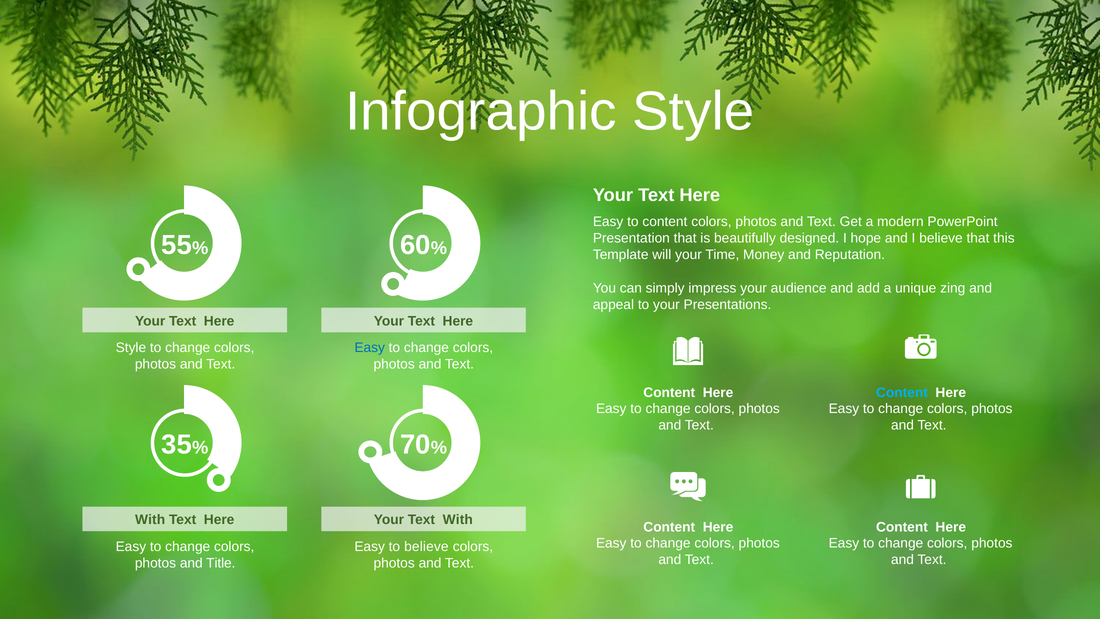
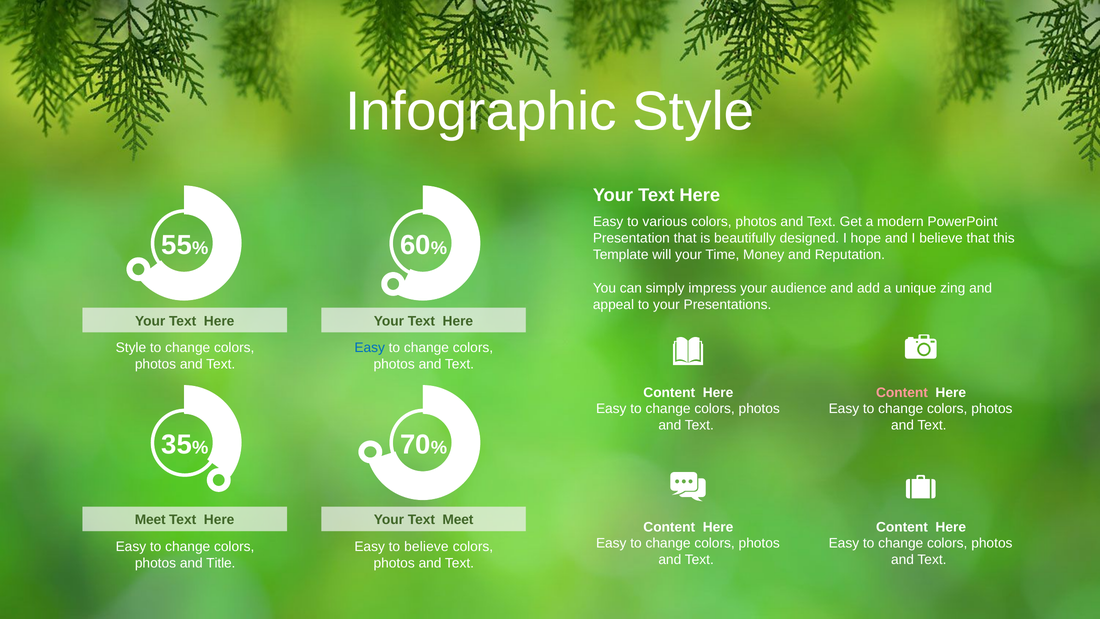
to content: content -> various
Content at (902, 393) colour: light blue -> pink
With at (150, 520): With -> Meet
Your Text With: With -> Meet
